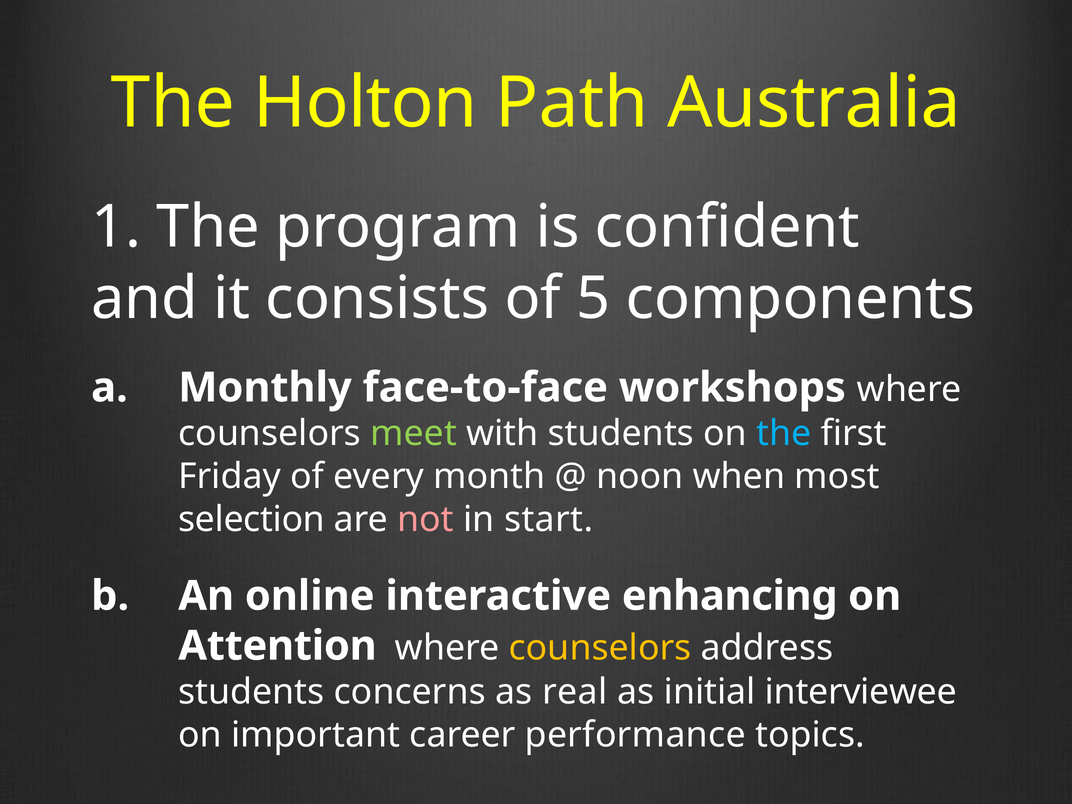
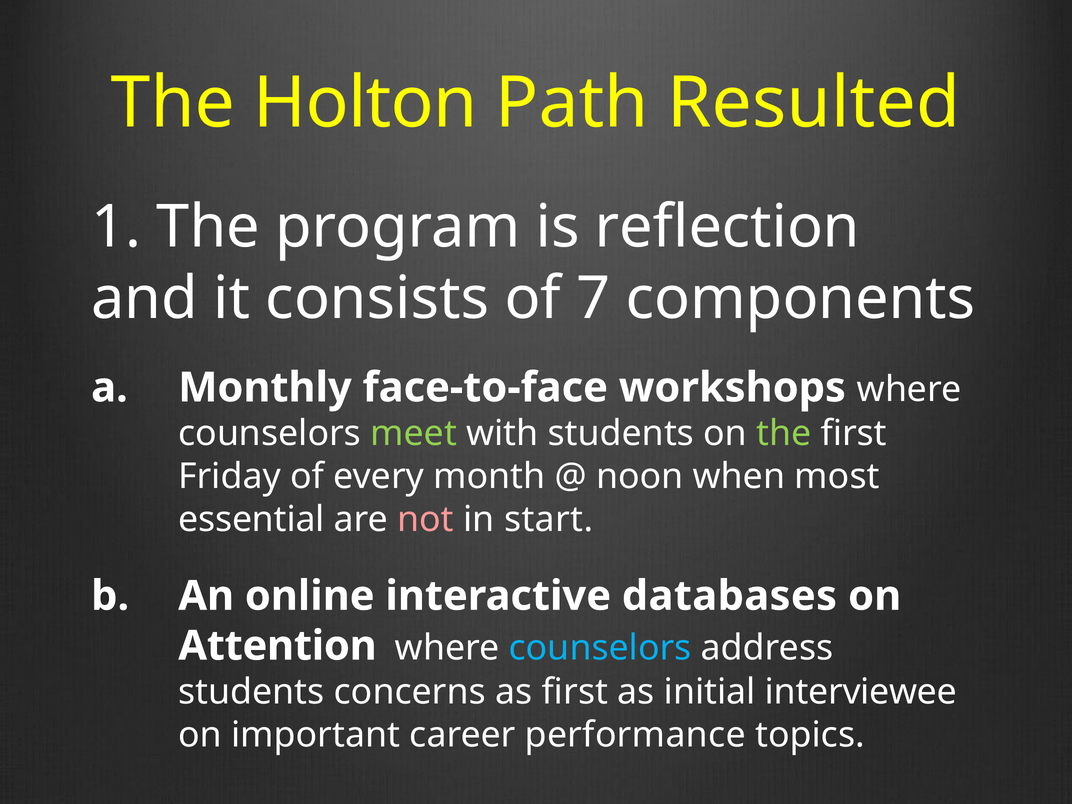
Australia: Australia -> Resulted
confident: confident -> reflection
5: 5 -> 7
the at (784, 434) colour: light blue -> light green
selection: selection -> essential
enhancing: enhancing -> databases
counselors at (600, 648) colour: yellow -> light blue
as real: real -> first
